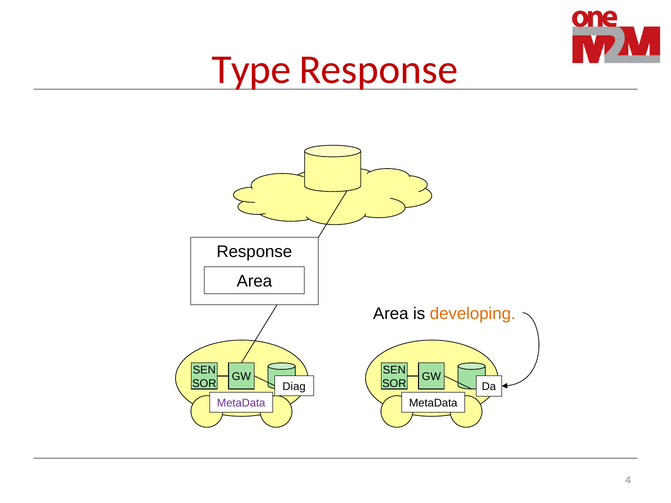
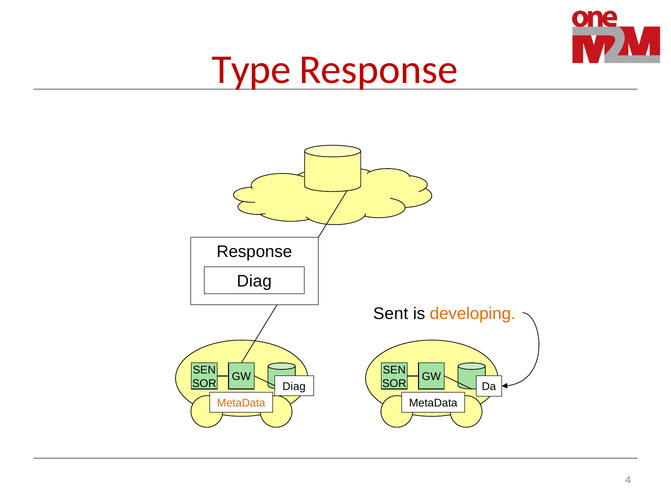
Area at (254, 282): Area -> Diag
Area at (391, 314): Area -> Sent
MetaData at (241, 403) colour: purple -> orange
